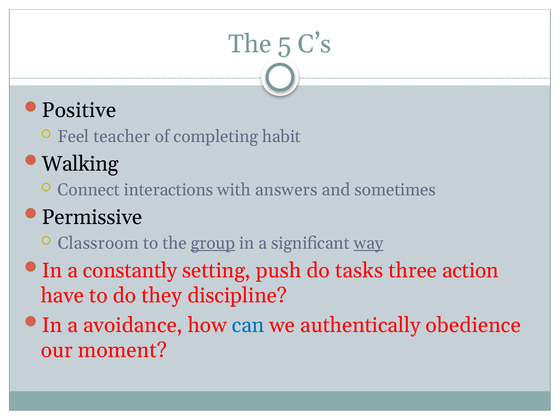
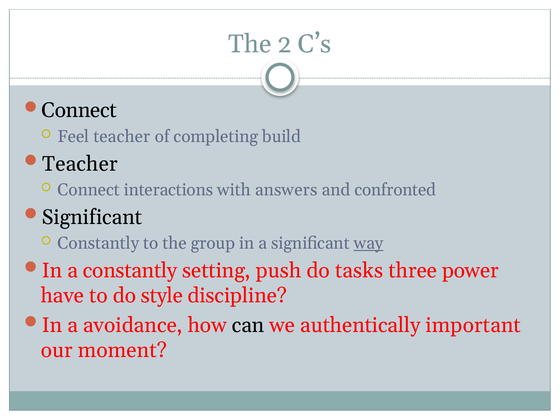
5: 5 -> 2
Positive at (79, 110): Positive -> Connect
habit: habit -> build
Walking at (80, 164): Walking -> Teacher
sometimes: sometimes -> confronted
Permissive at (92, 217): Permissive -> Significant
Classroom at (98, 243): Classroom -> Constantly
group underline: present -> none
action: action -> power
they: they -> style
can colour: blue -> black
obedience: obedience -> important
